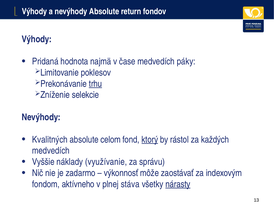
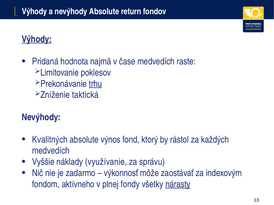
Výhody at (37, 39) underline: none -> present
páky: páky -> raste
selekcie: selekcie -> taktická
celom: celom -> výnos
ktorý underline: present -> none
stáva: stáva -> fondy
